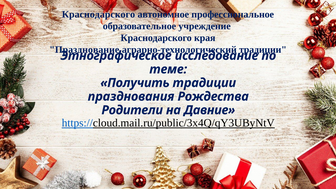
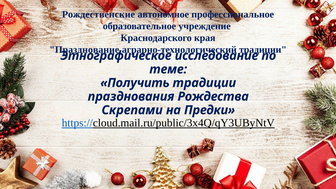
Краснодарского at (98, 14): Краснодарского -> Рождественские
Родители: Родители -> Скрепами
Давние: Давние -> Предки
